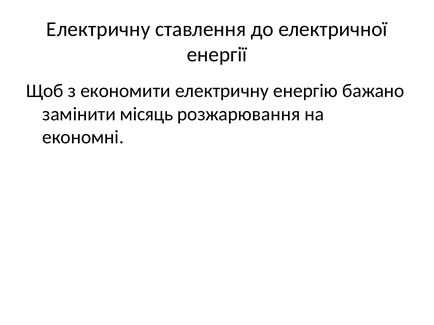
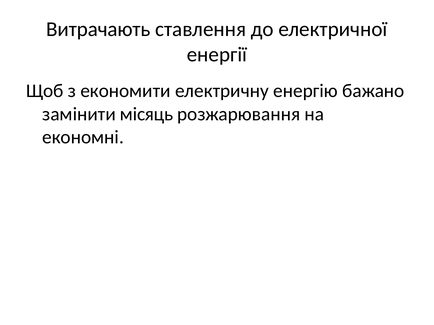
Електричну at (98, 29): Електричну -> Витрачають
